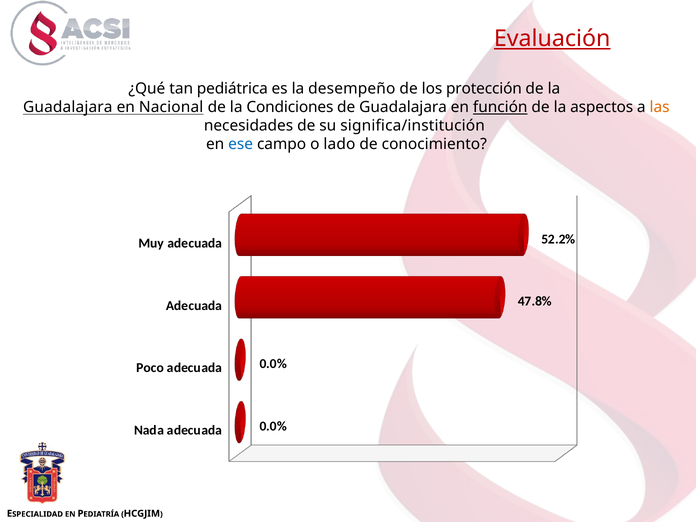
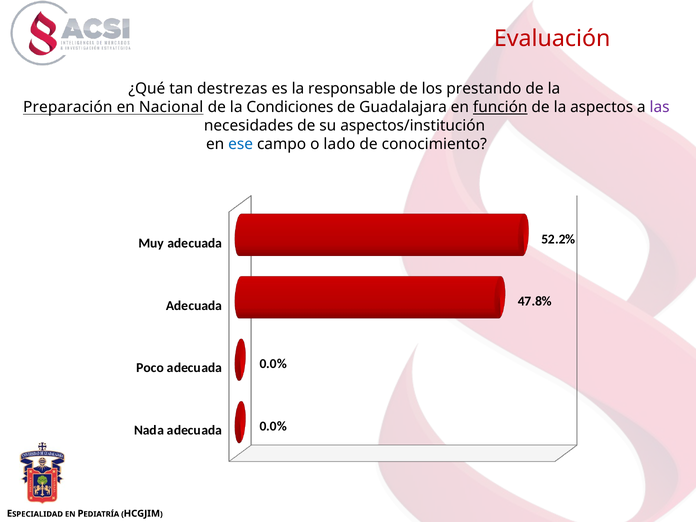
Evaluación underline: present -> none
pediátrica: pediátrica -> destrezas
desempeño: desempeño -> responsable
protección: protección -> prestando
Guadalajara at (68, 107): Guadalajara -> Preparación
las colour: orange -> purple
significa/institución: significa/institución -> aspectos/institución
